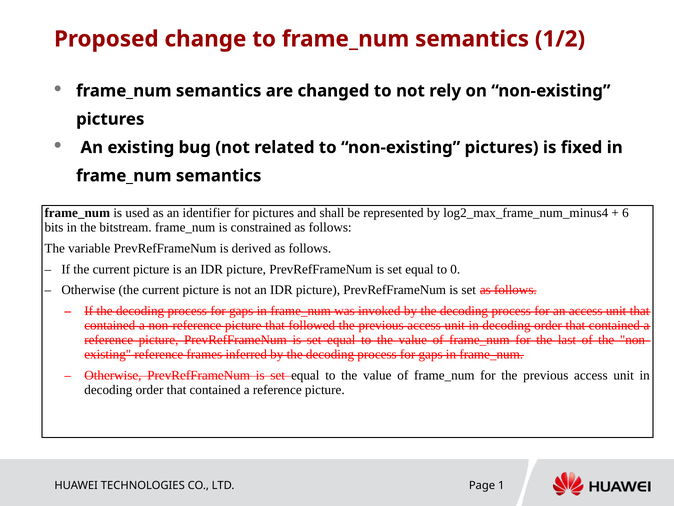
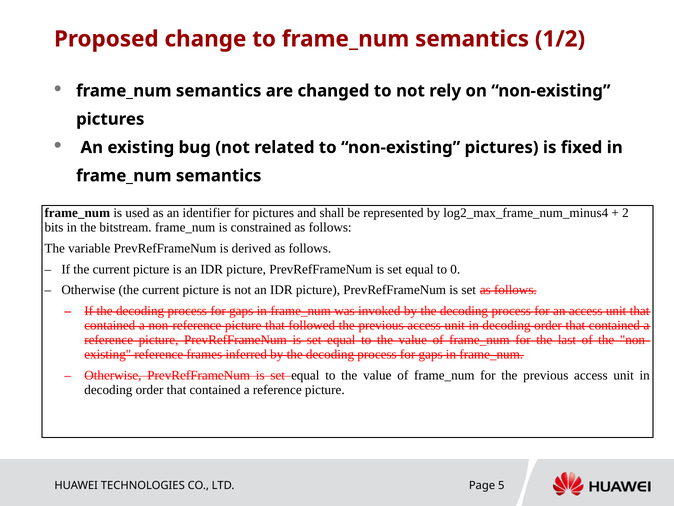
6: 6 -> 2
1: 1 -> 5
